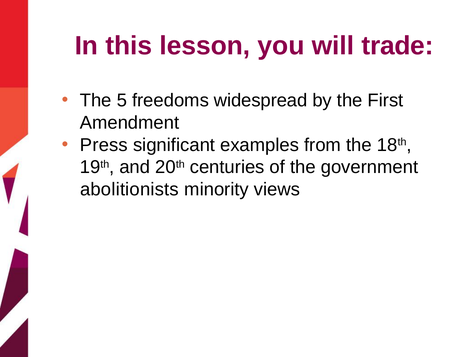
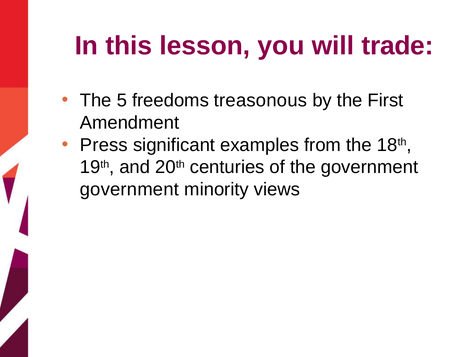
widespread: widespread -> treasonous
abolitionists at (129, 189): abolitionists -> government
